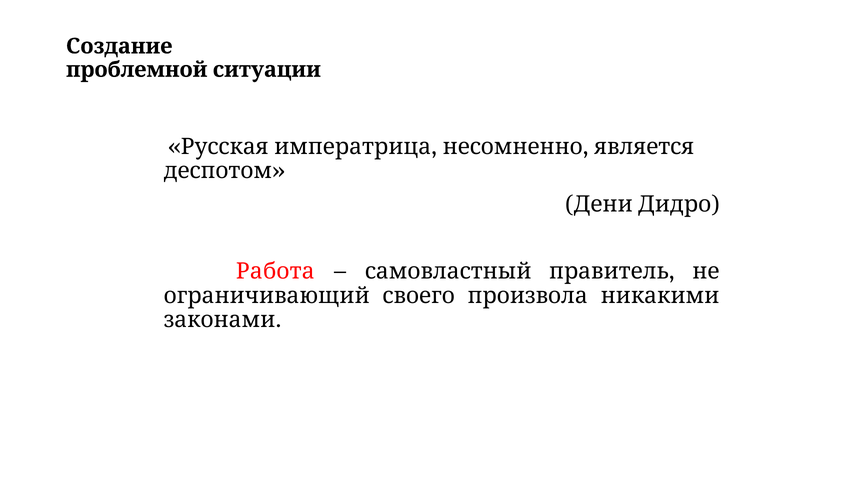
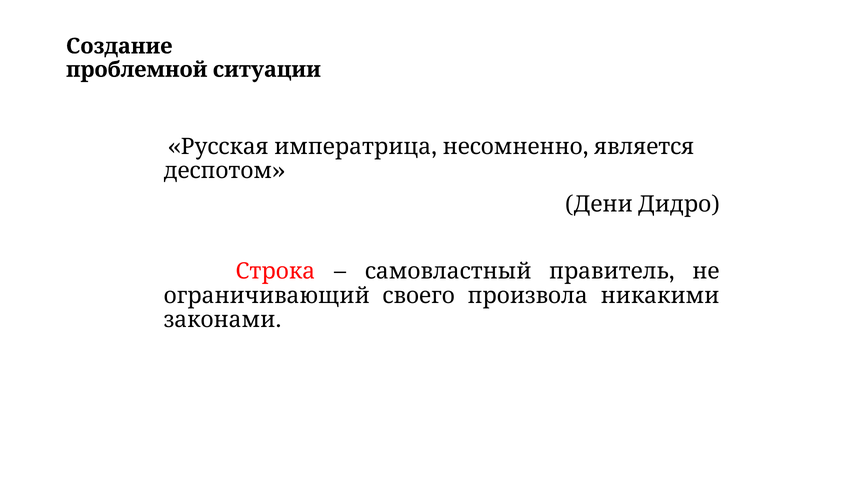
Работа: Работа -> Строка
